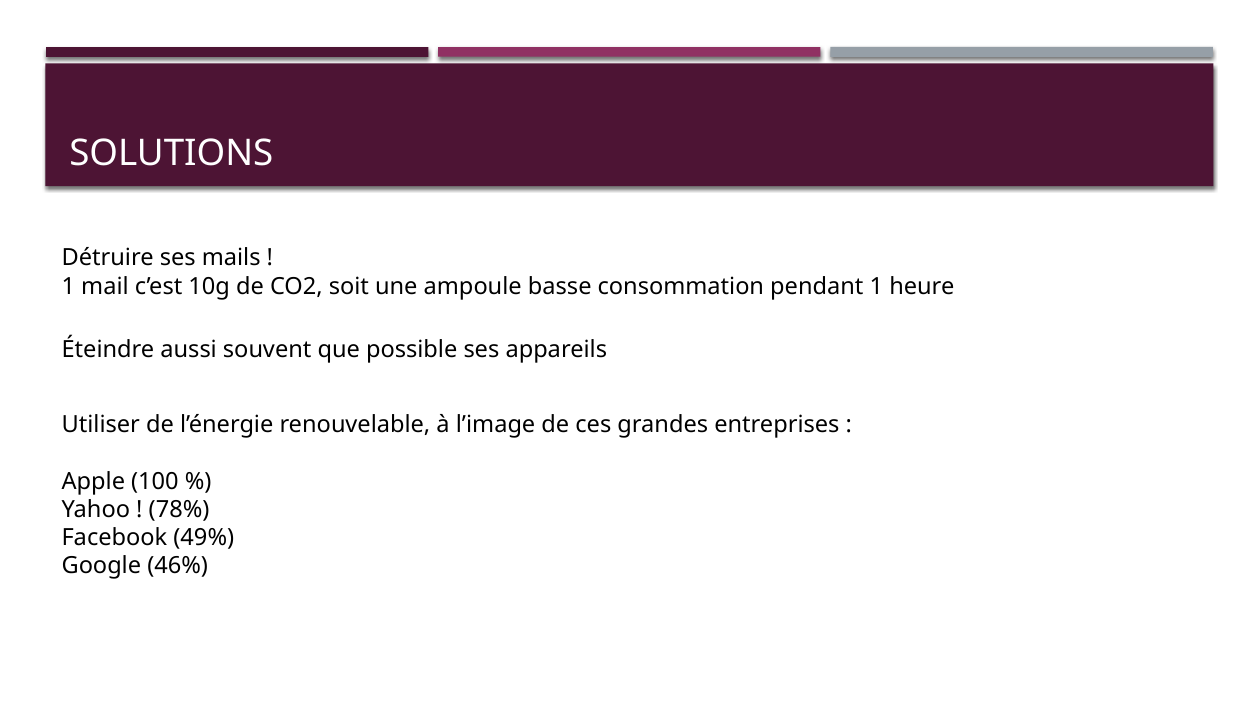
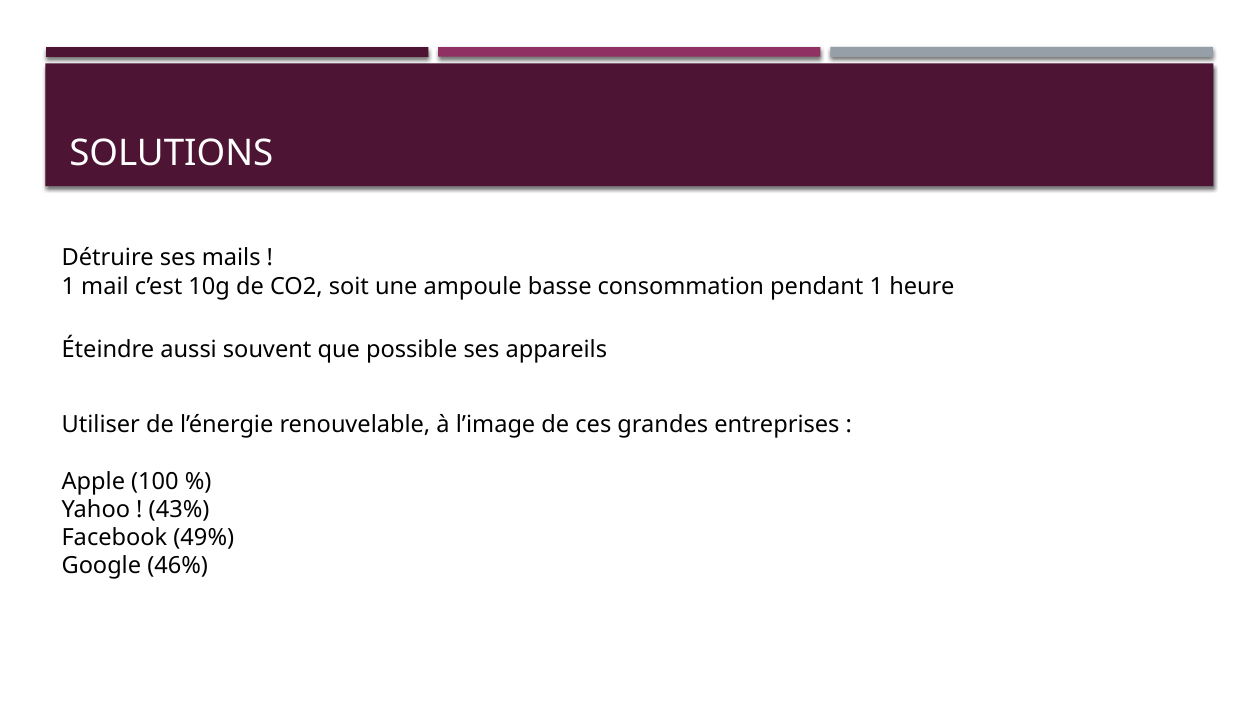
78%: 78% -> 43%
